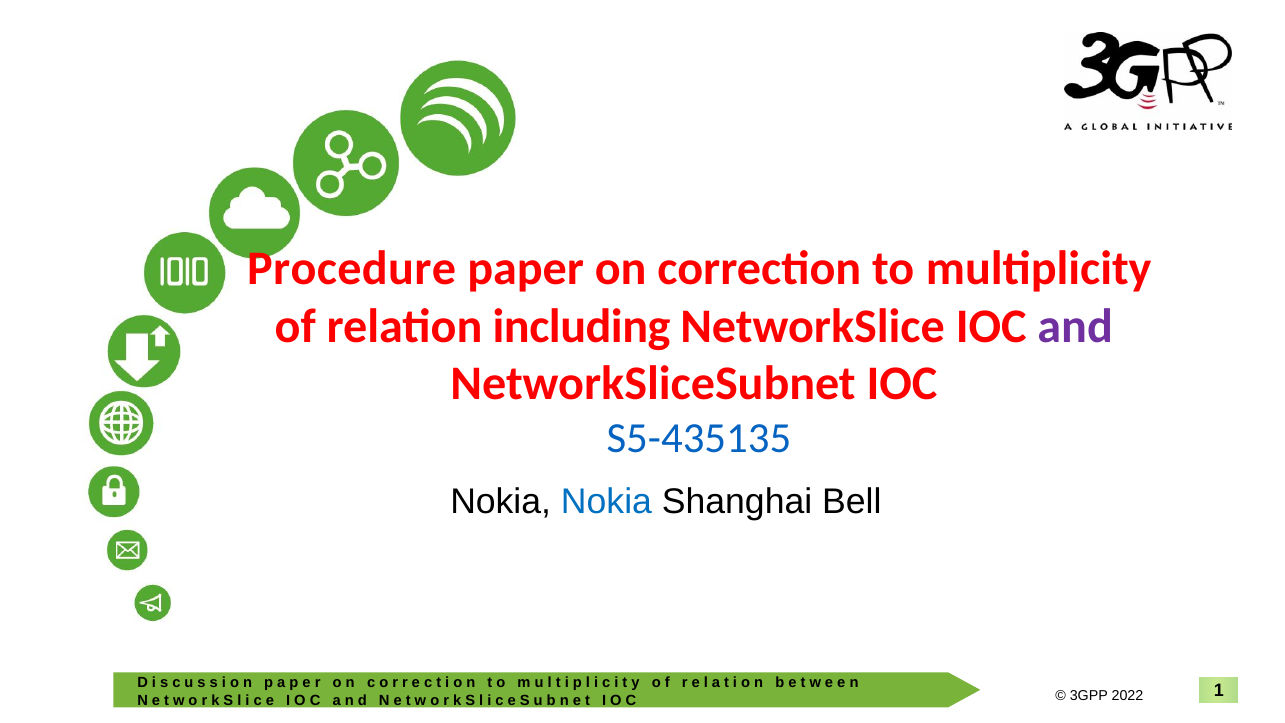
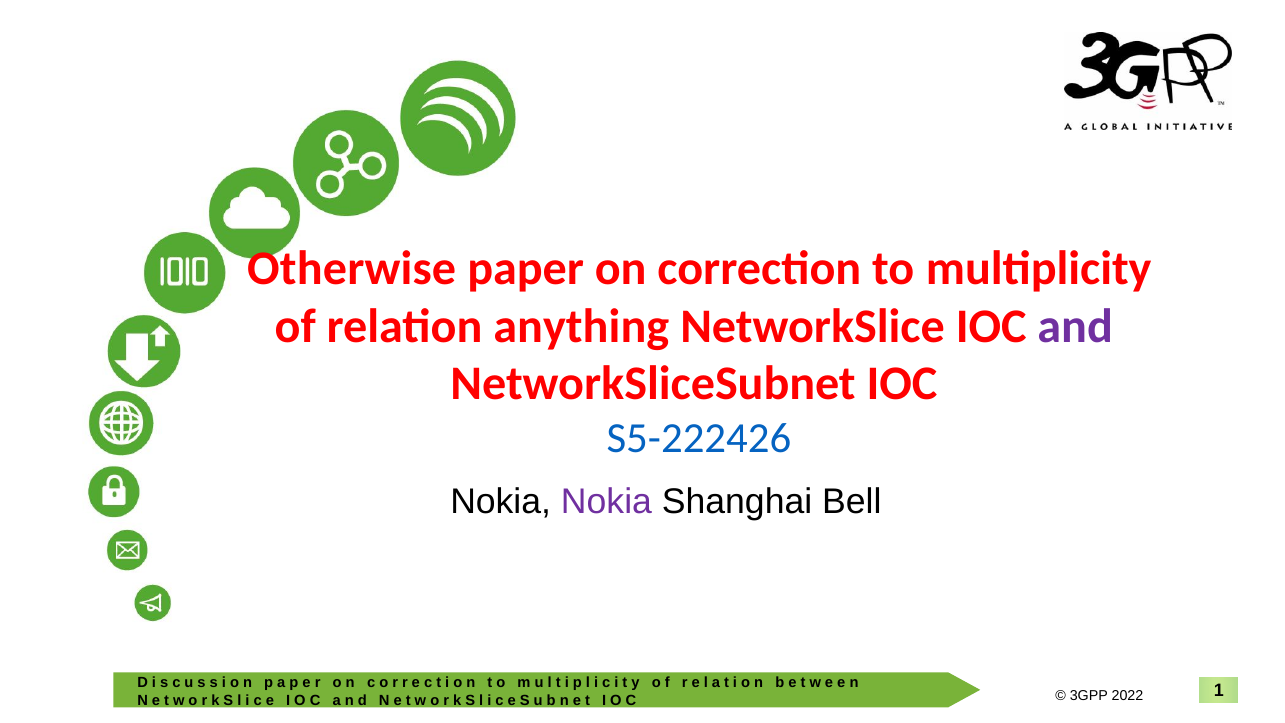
Procedure: Procedure -> Otherwise
including: including -> anything
S5-435135: S5-435135 -> S5-222426
Nokia at (606, 502) colour: blue -> purple
